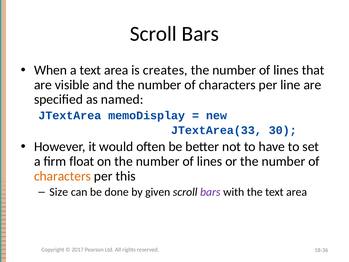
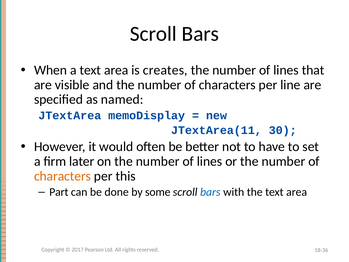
JTextArea(33: JTextArea(33 -> JTextArea(11
float: float -> later
Size: Size -> Part
given: given -> some
bars at (210, 192) colour: purple -> blue
